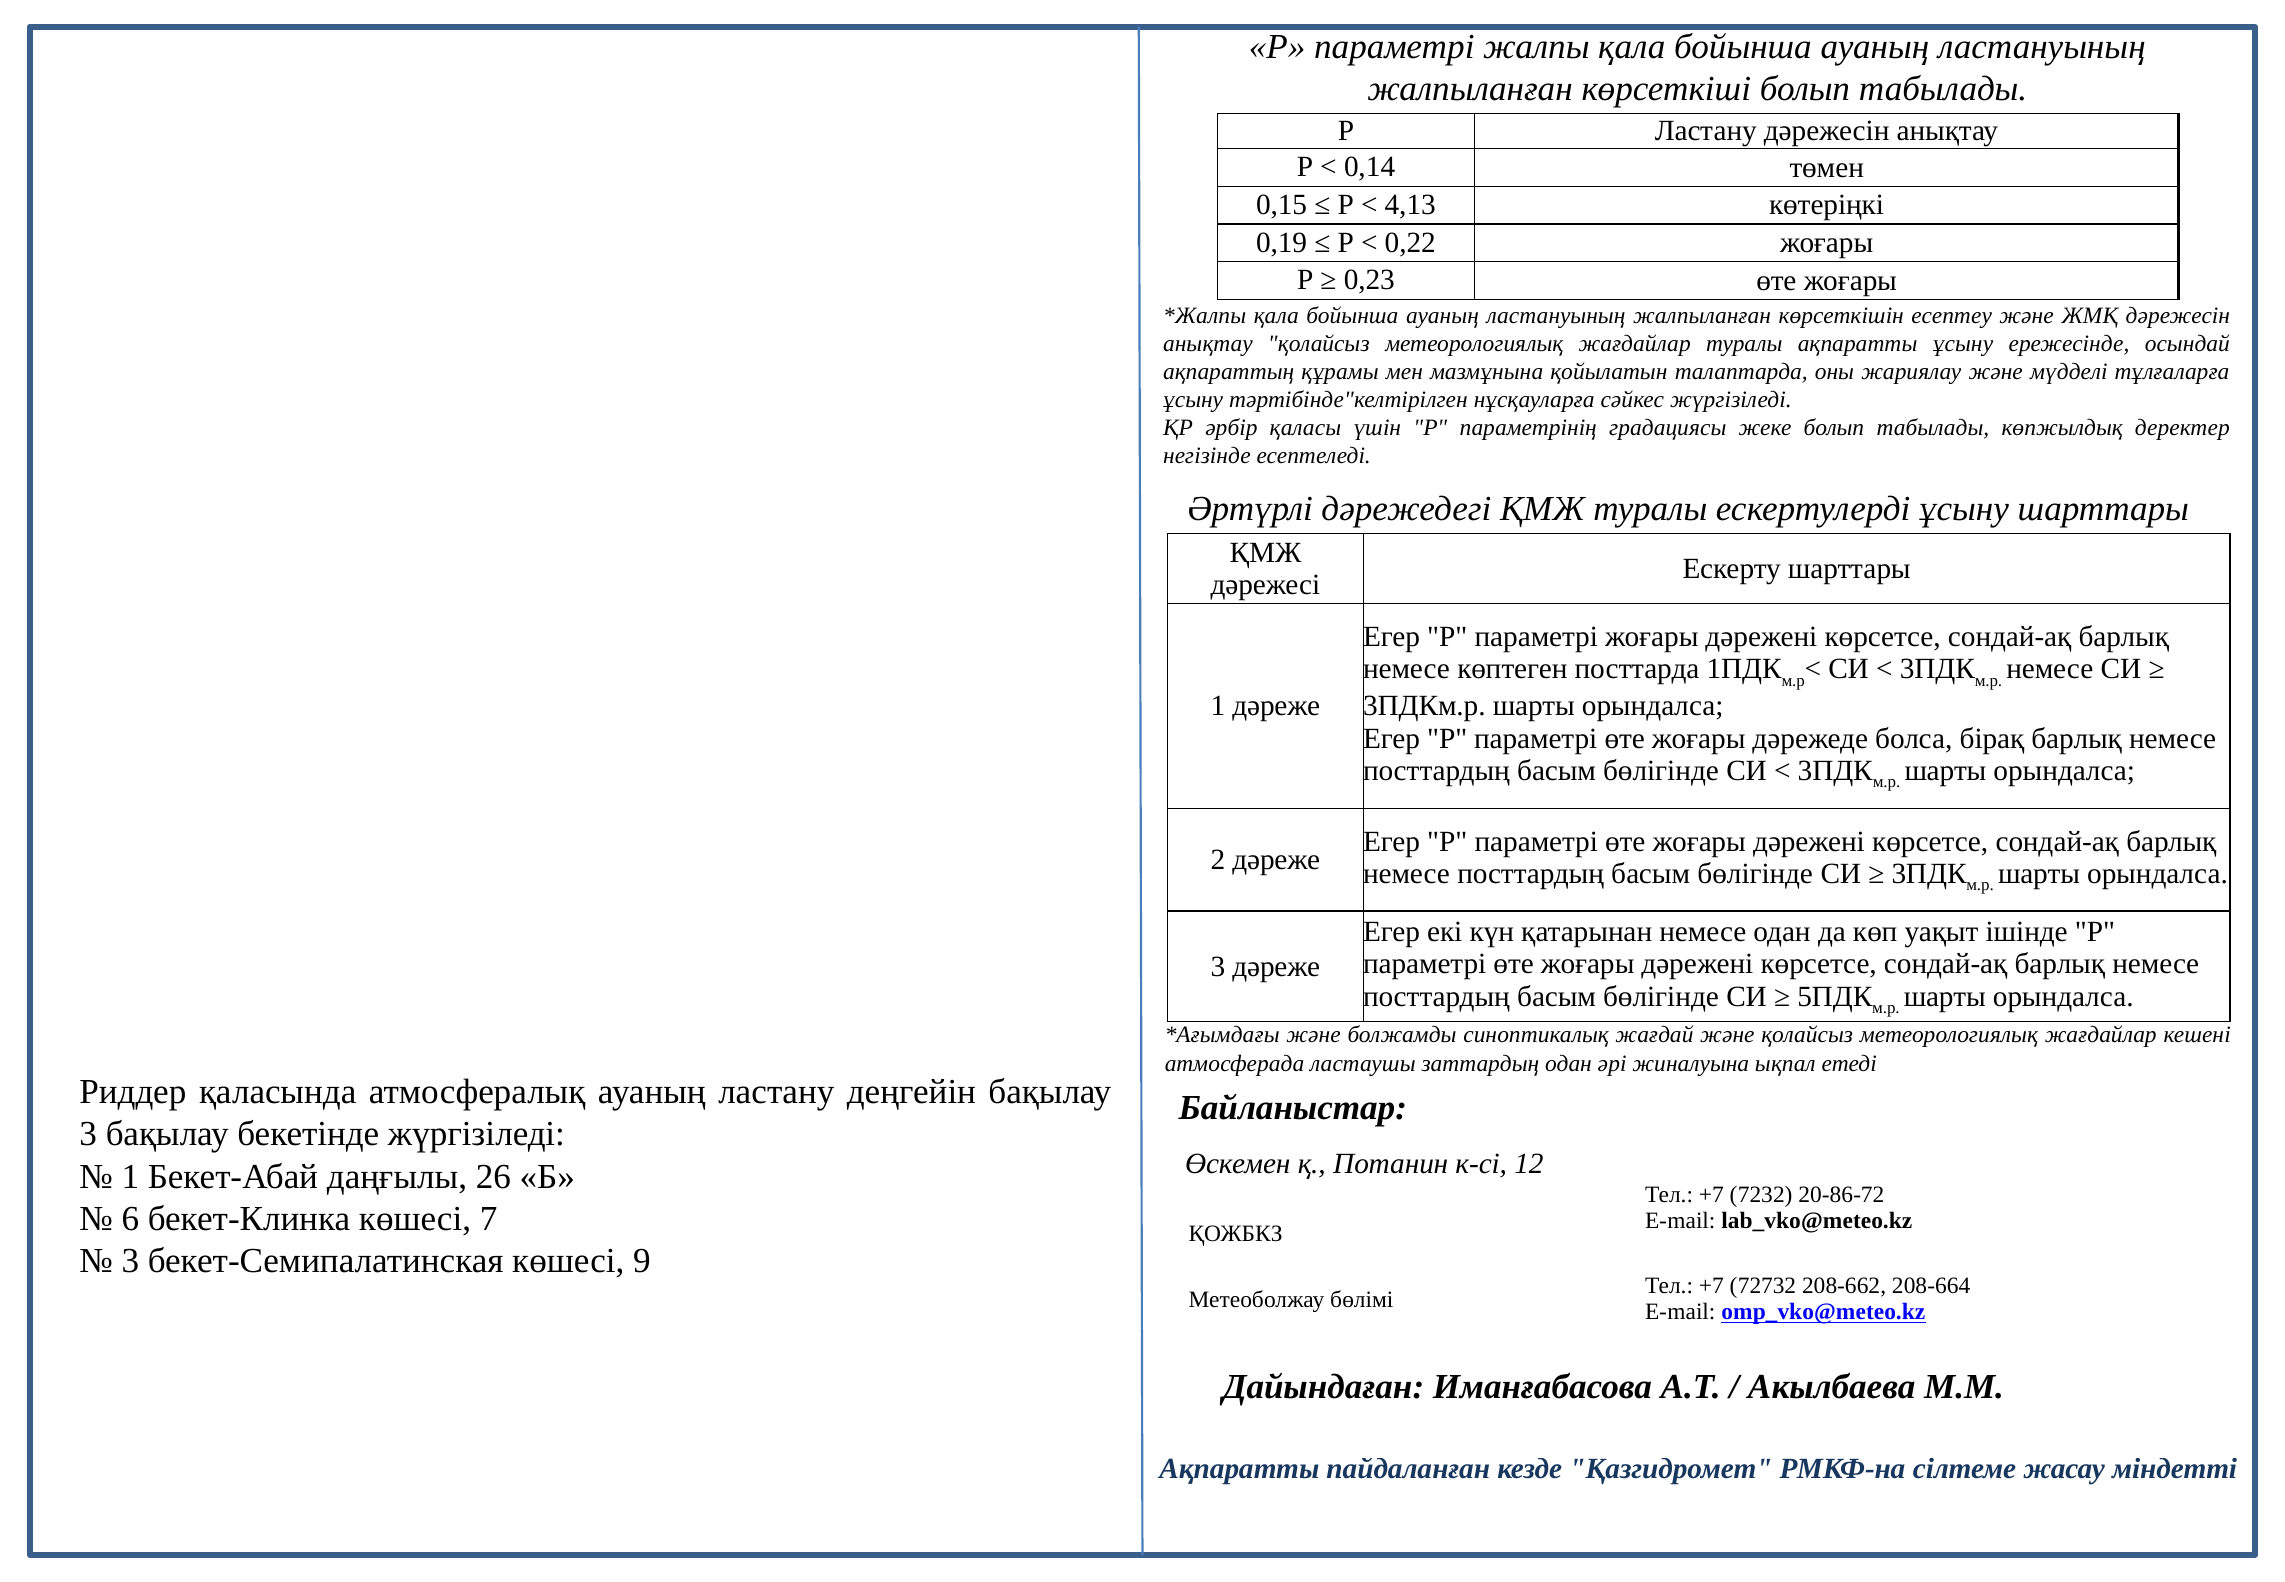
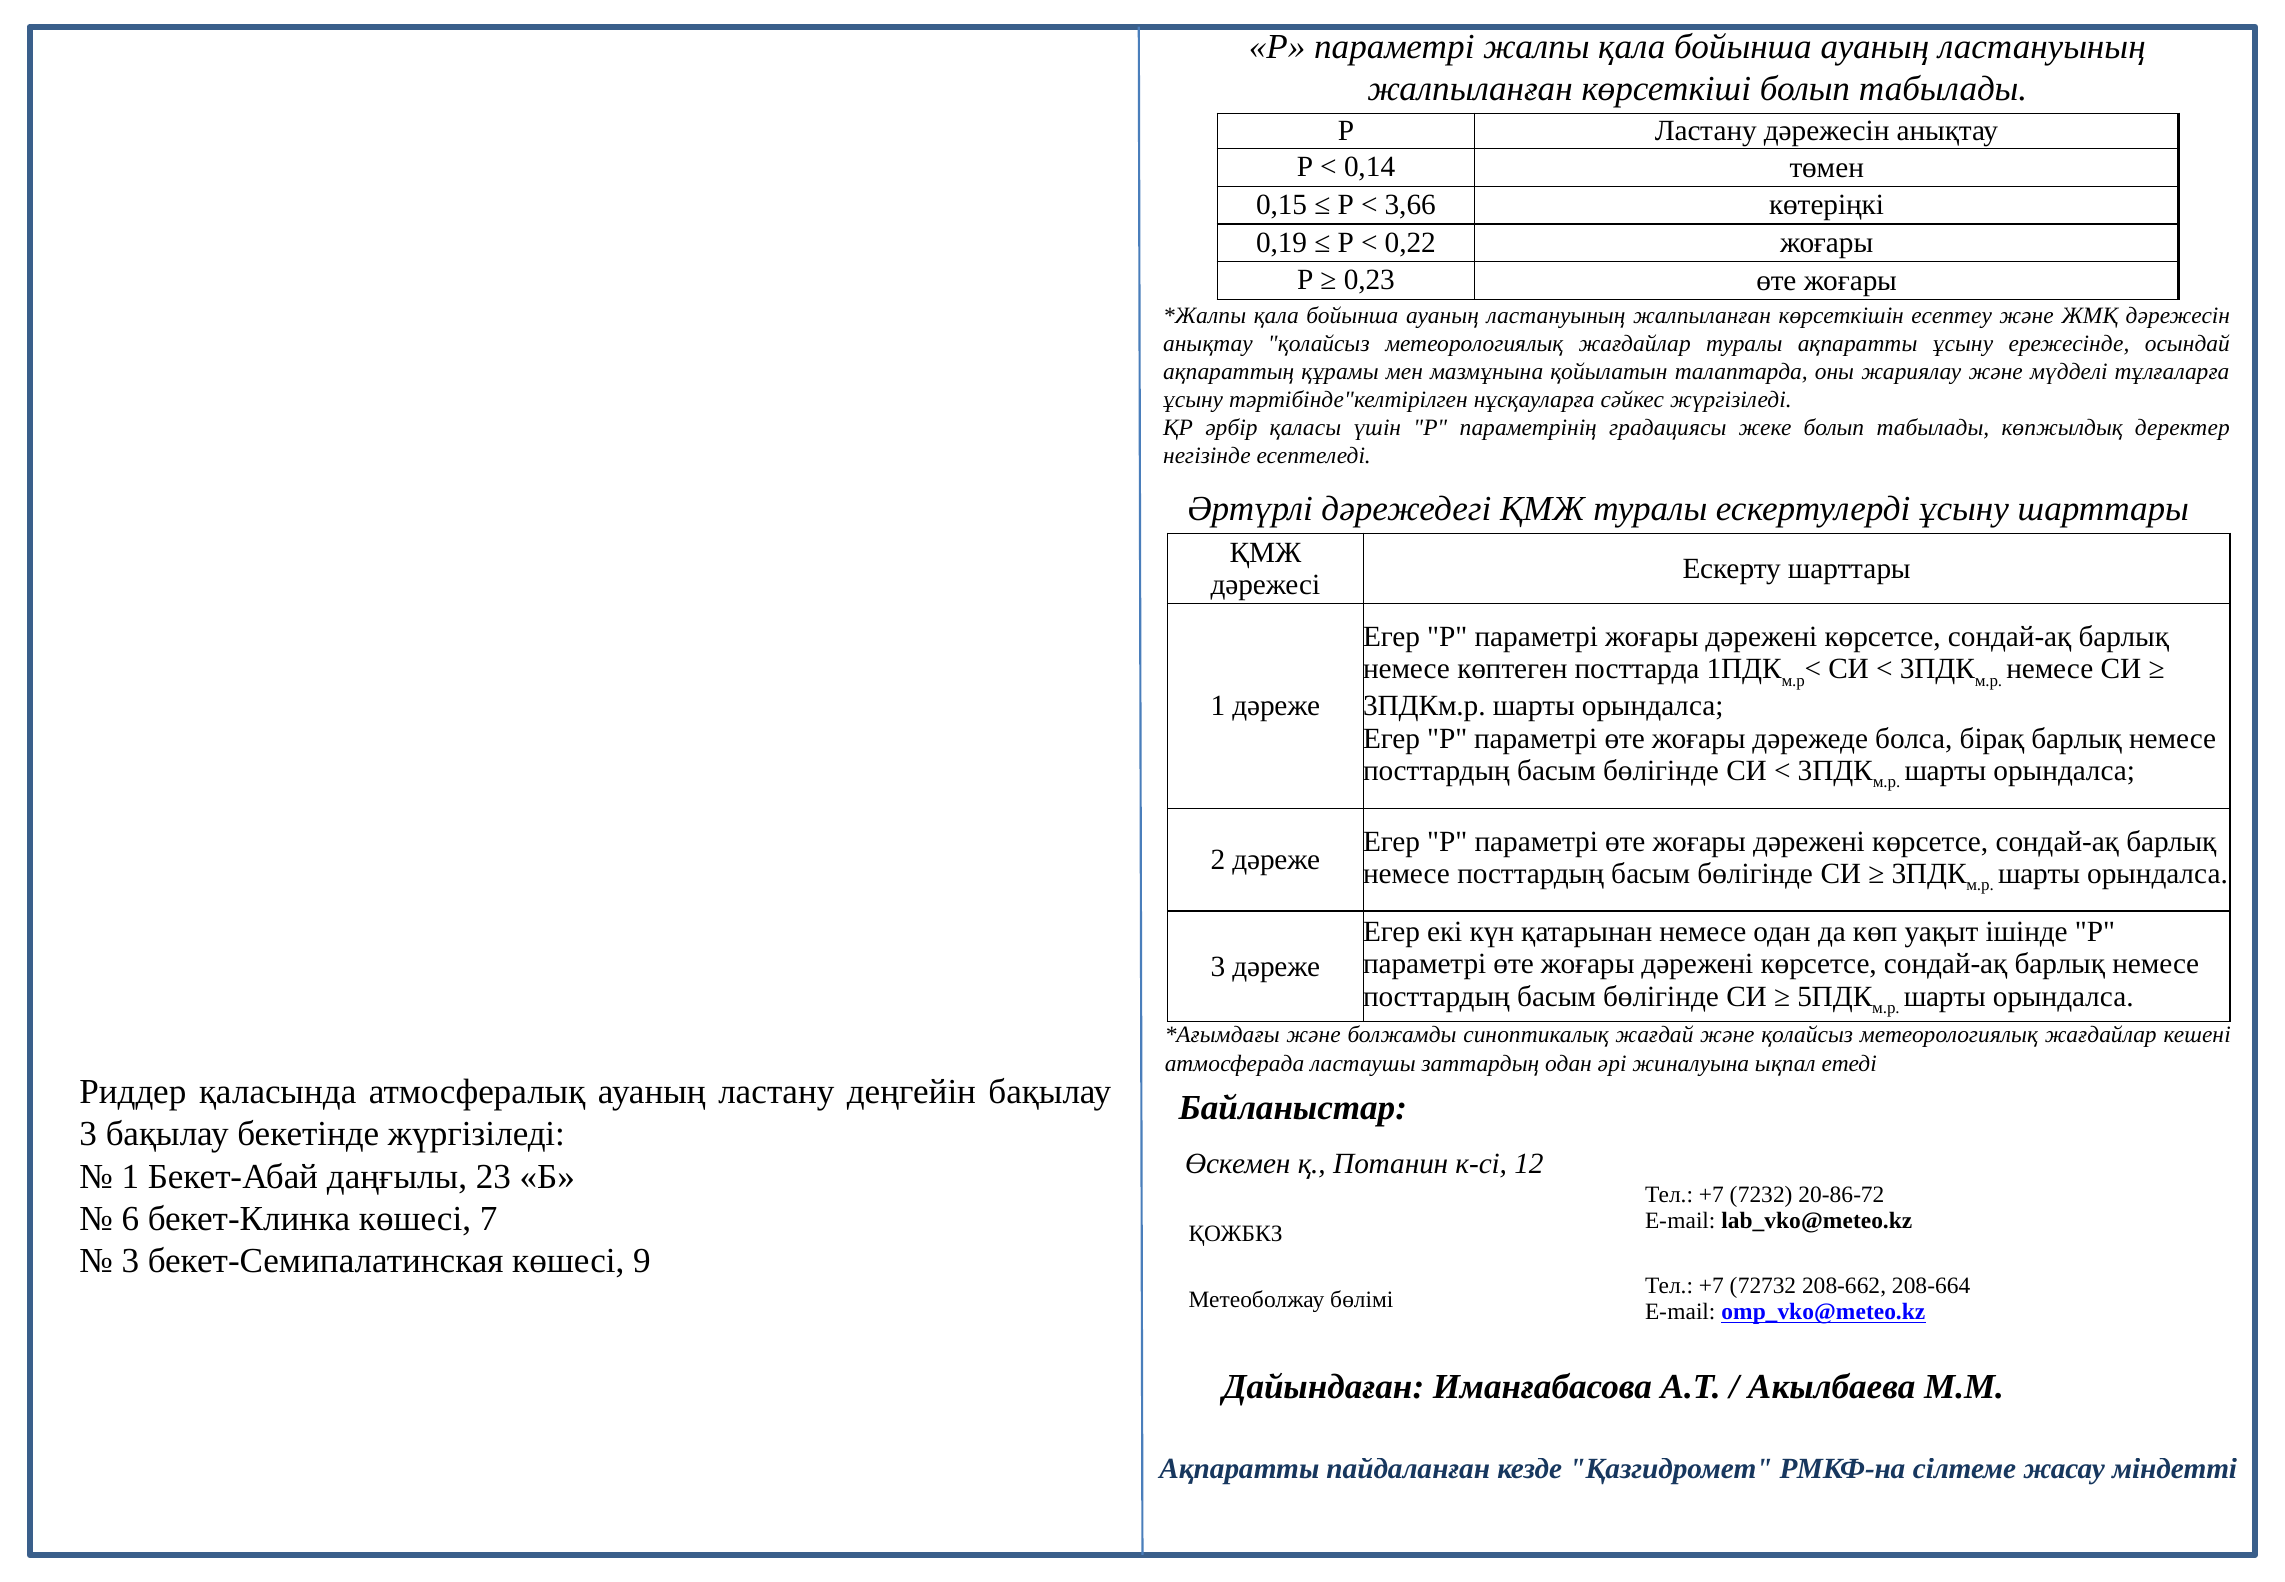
4,13: 4,13 -> 3,66
26: 26 -> 23
